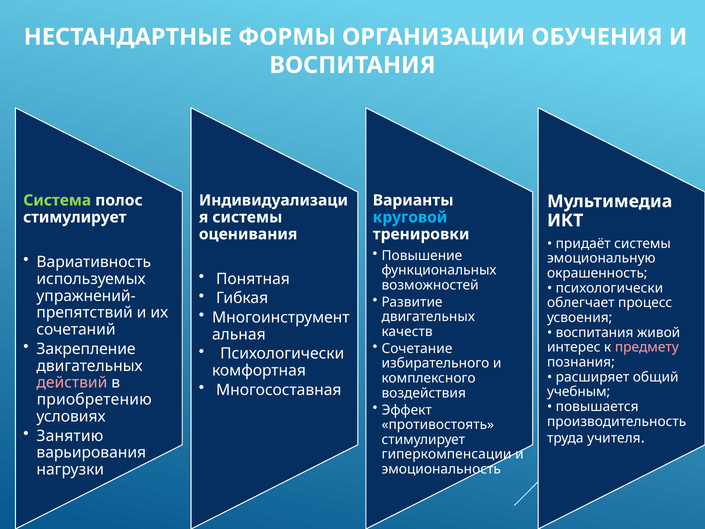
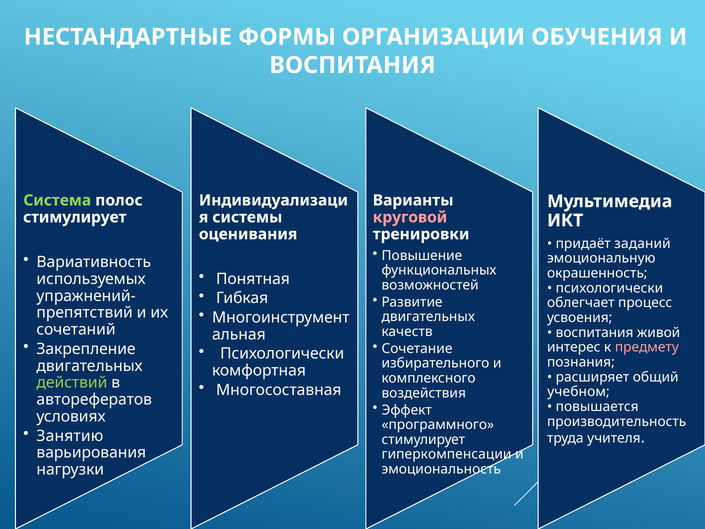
круговой colour: light blue -> pink
придаёт системы: системы -> заданий
действий colour: pink -> light green
учебным: учебным -> учебном
приобретению: приобретению -> авторефератов
противостоять: противостоять -> программного
